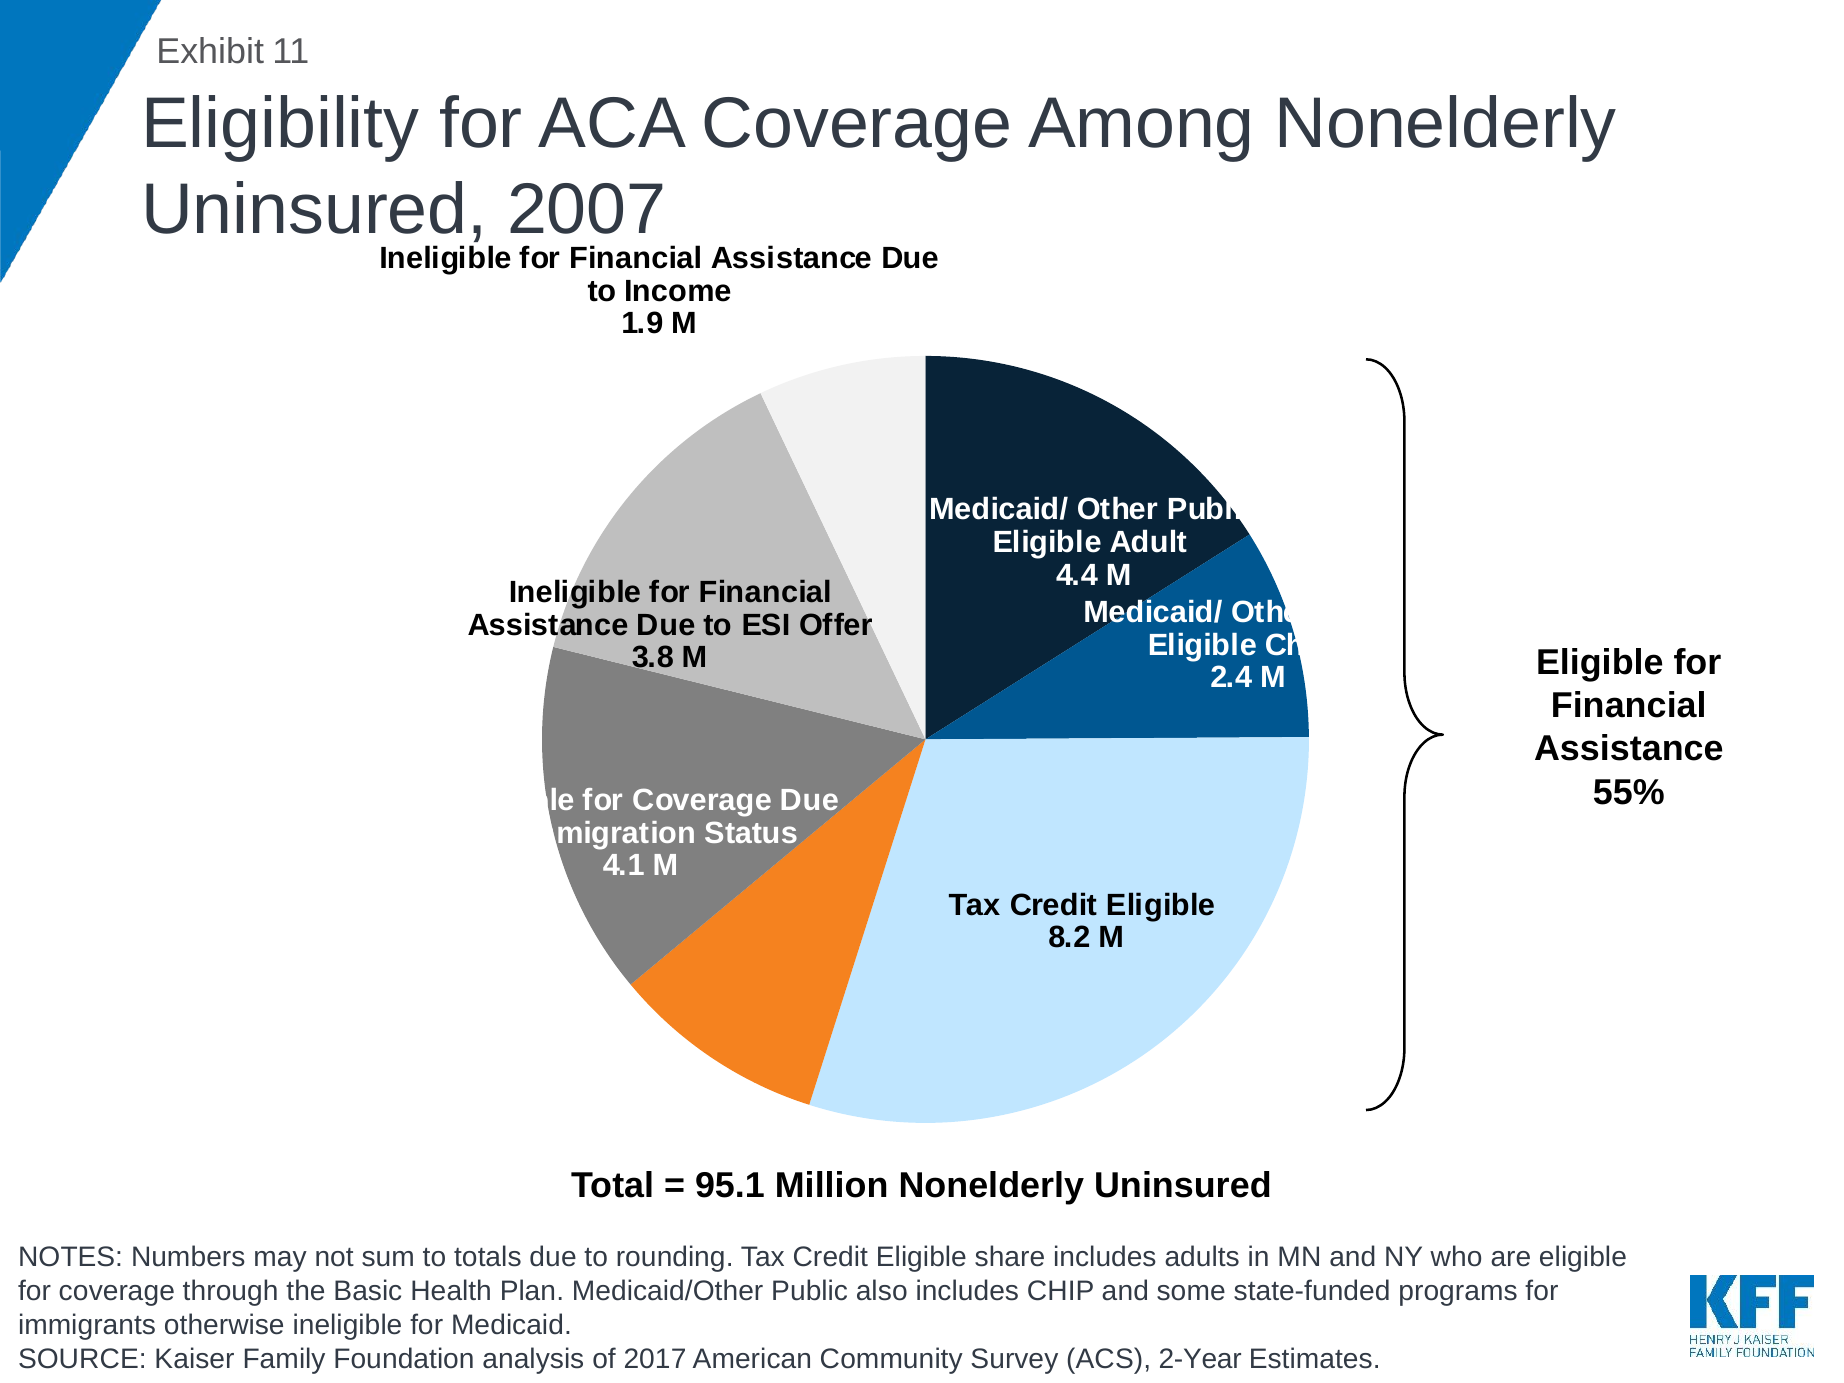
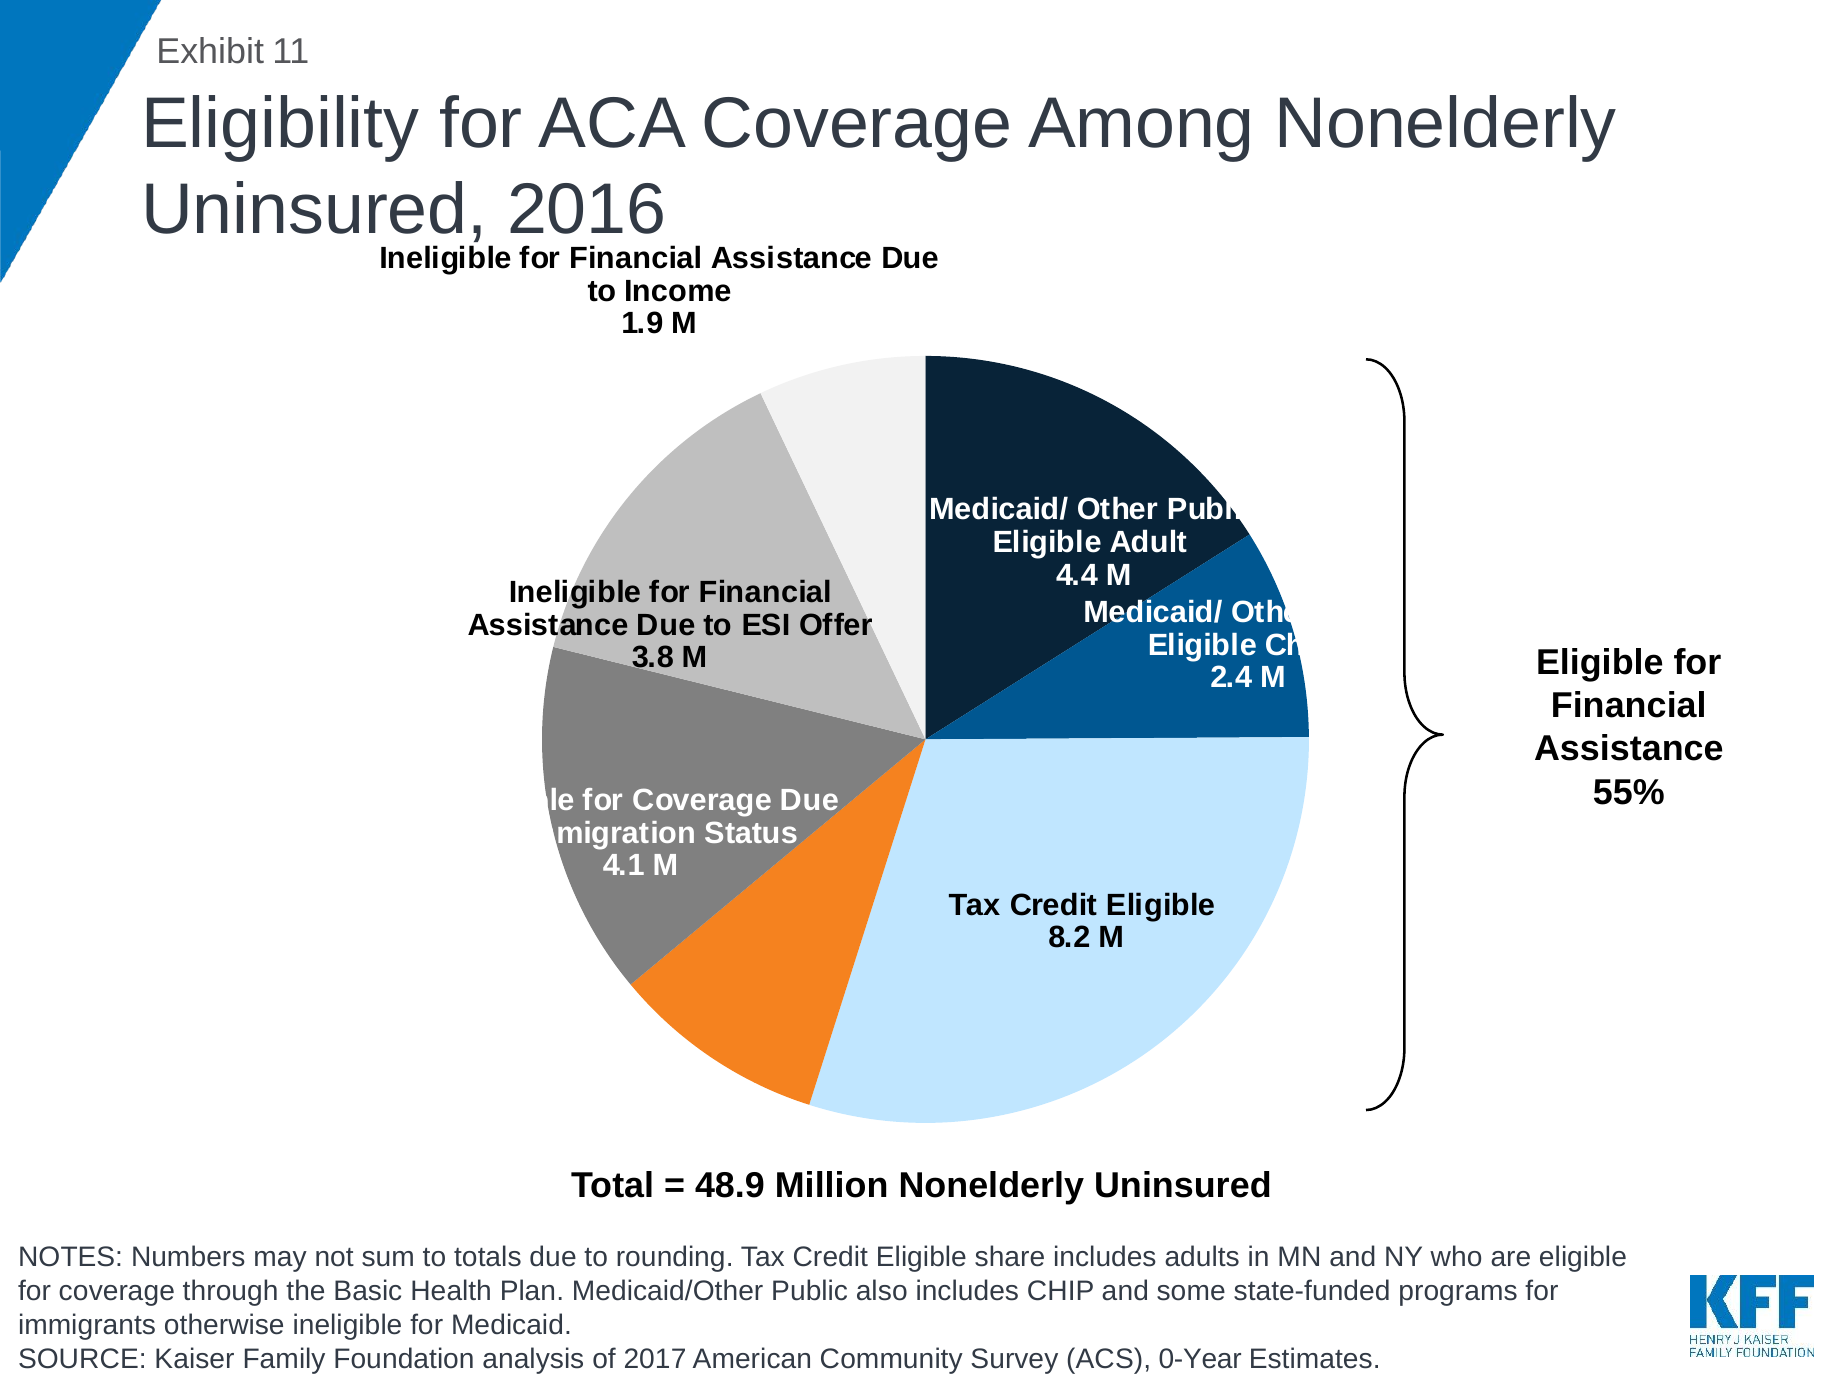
2007: 2007 -> 2016
95.1: 95.1 -> 48.9
2-Year: 2-Year -> 0-Year
